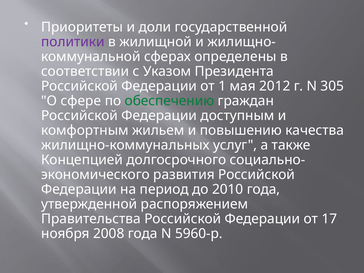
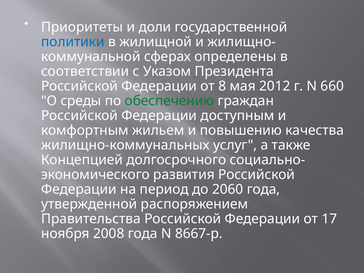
политики colour: purple -> blue
1: 1 -> 8
305: 305 -> 660
сфере: сфере -> среды
2010: 2010 -> 2060
5960-р: 5960-р -> 8667-р
